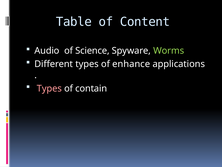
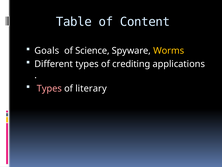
Audio: Audio -> Goals
Worms colour: light green -> yellow
enhance: enhance -> crediting
contain: contain -> literary
